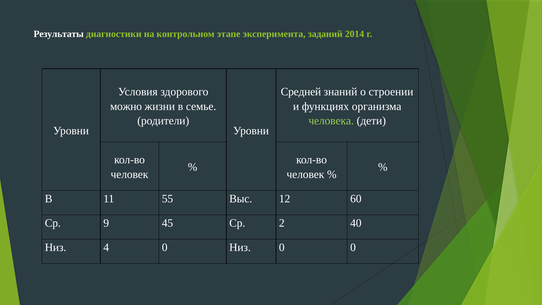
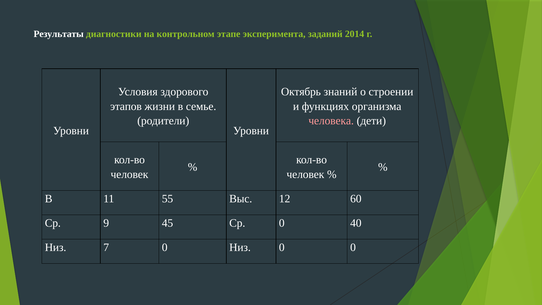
Средней: Средней -> Октябрь
можно: можно -> этапов
человека colour: light green -> pink
Ср 2: 2 -> 0
4: 4 -> 7
